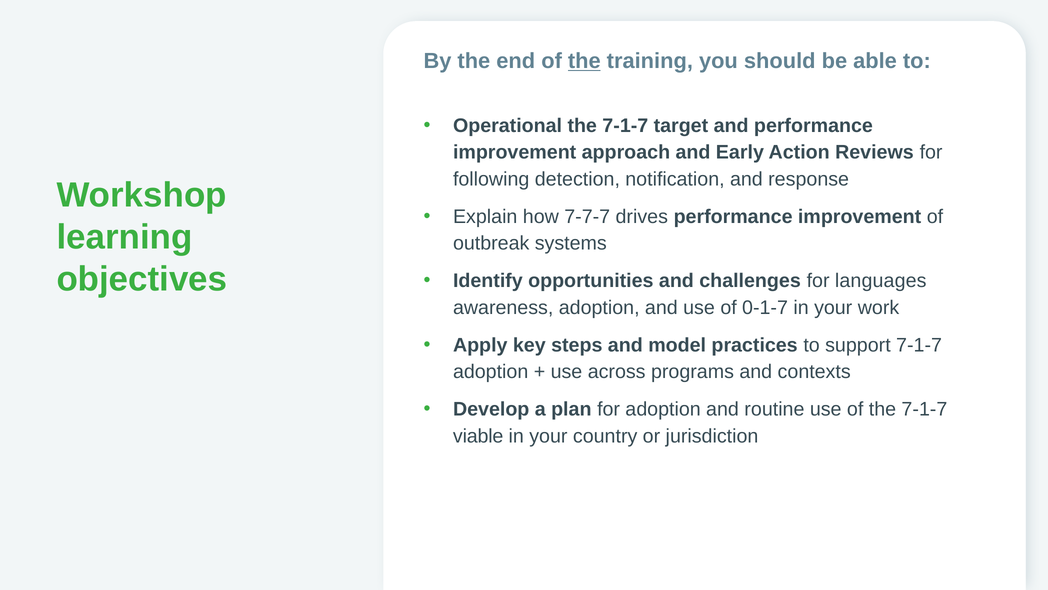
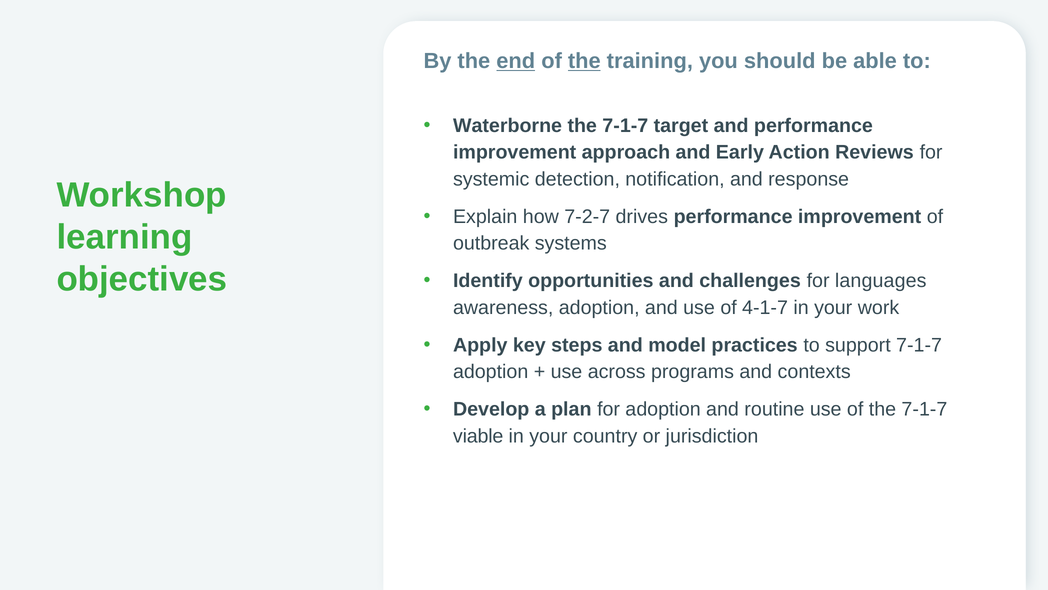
end underline: none -> present
Operational: Operational -> Waterborne
following: following -> systemic
7-7-7: 7-7-7 -> 7-2-7
0-1-7: 0-1-7 -> 4-1-7
